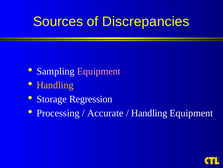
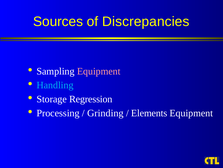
Handling at (55, 85) colour: yellow -> light blue
Accurate: Accurate -> Grinding
Handling at (149, 113): Handling -> Elements
